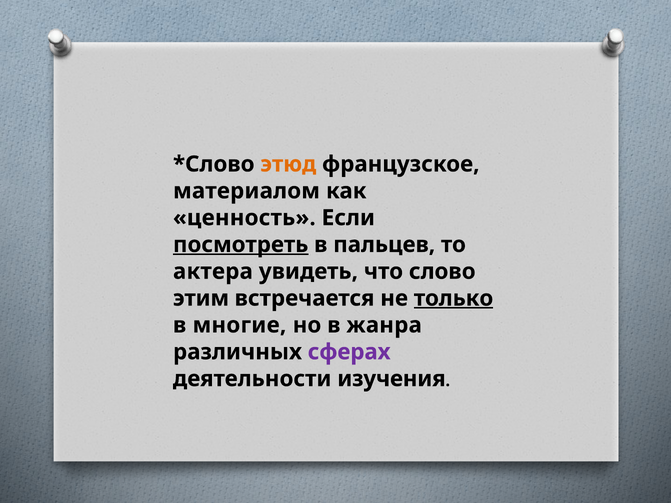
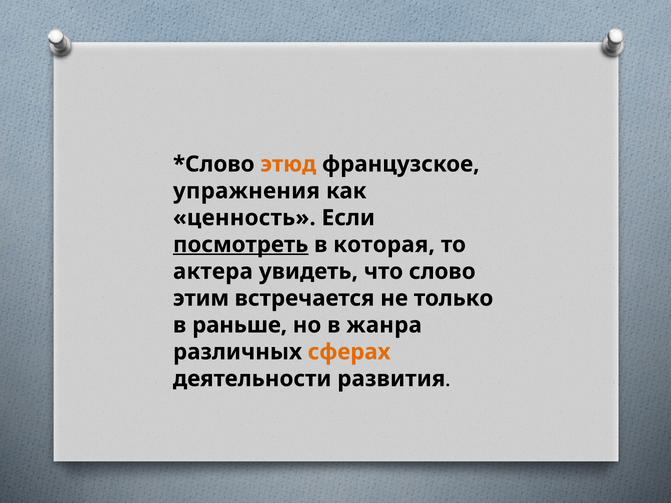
материалом: материалом -> упражнения
пальцев: пальцев -> которая
только underline: present -> none
многие: многие -> раньше
сферах colour: purple -> orange
изучения: изучения -> развития
